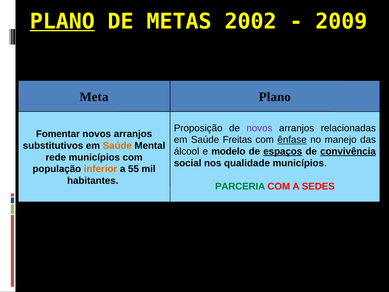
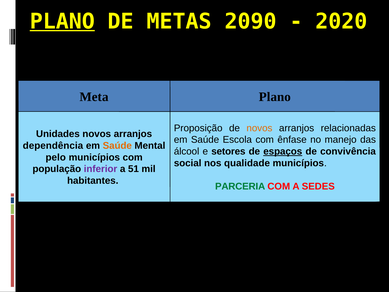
2002: 2002 -> 2090
2009: 2009 -> 2020
novos at (259, 128) colour: purple -> orange
Fomentar: Fomentar -> Unidades
Freitas: Freitas -> Escola
ênfase underline: present -> none
substitutivos: substitutivos -> dependência
modelo: modelo -> setores
convivência underline: present -> none
rede: rede -> pelo
inferior colour: orange -> purple
55: 55 -> 51
